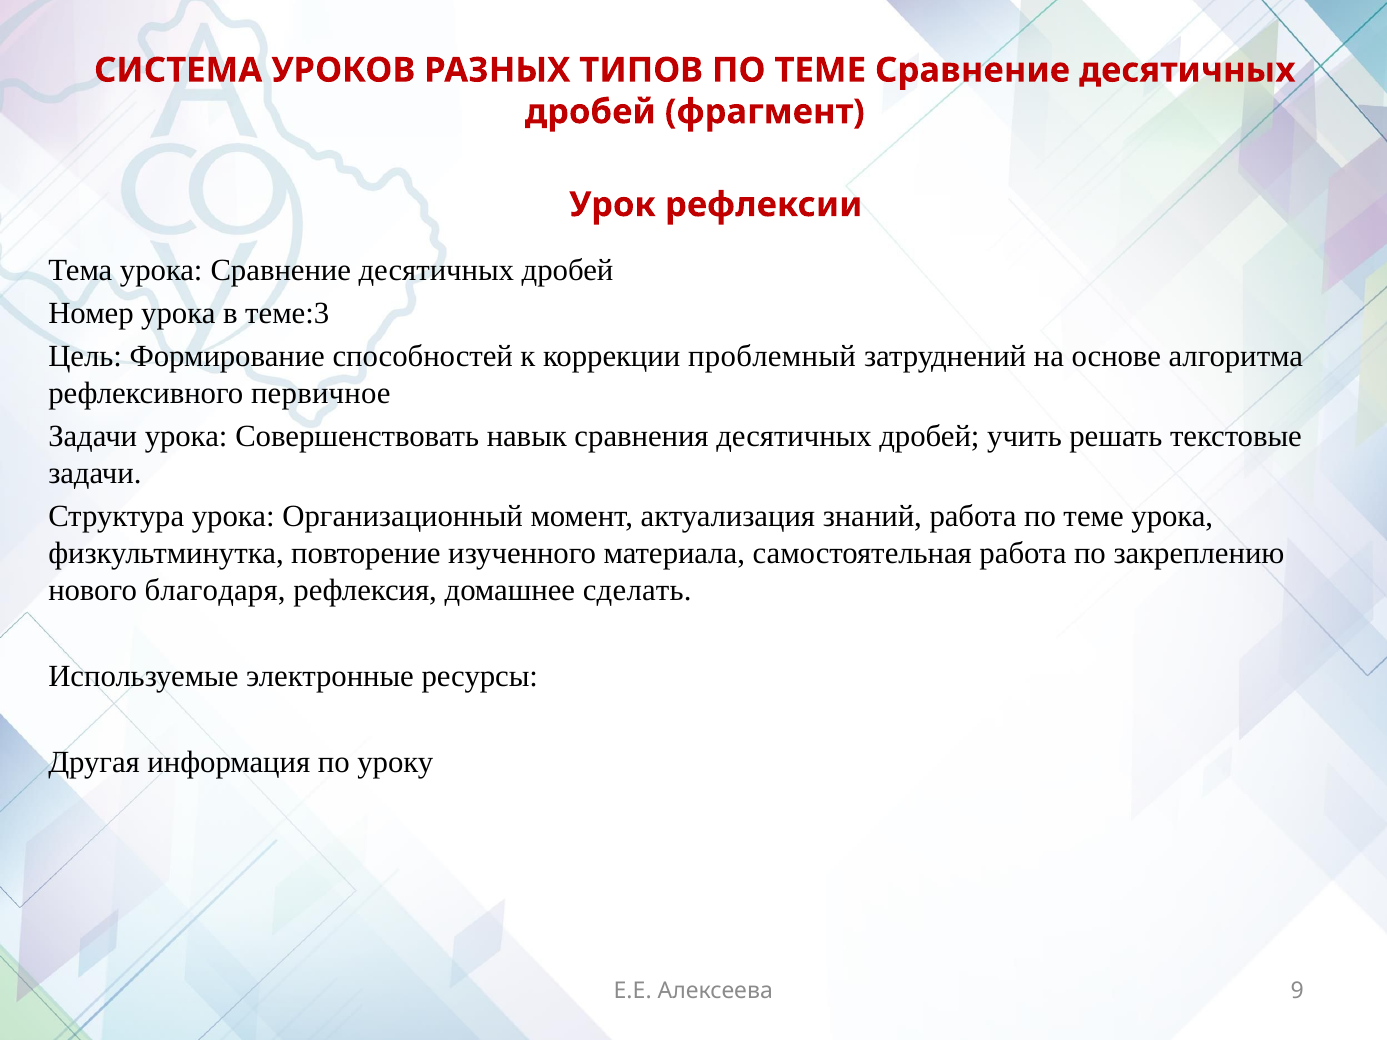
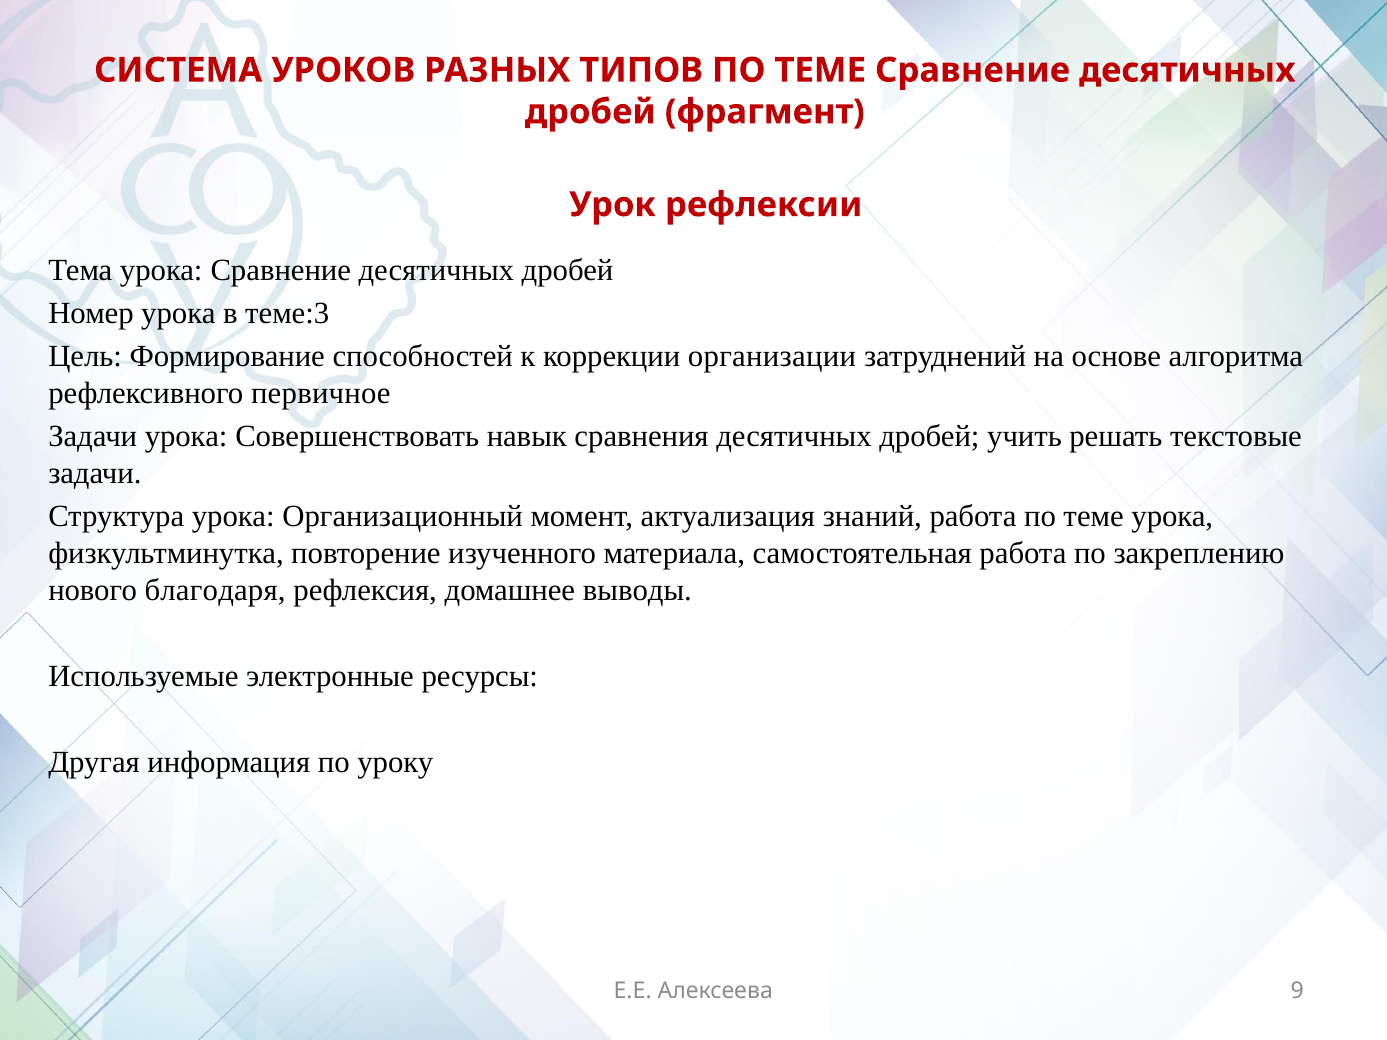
проблемный: проблемный -> организации
сделать: сделать -> выводы
